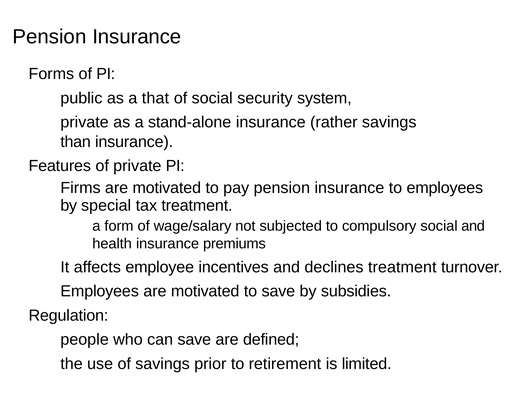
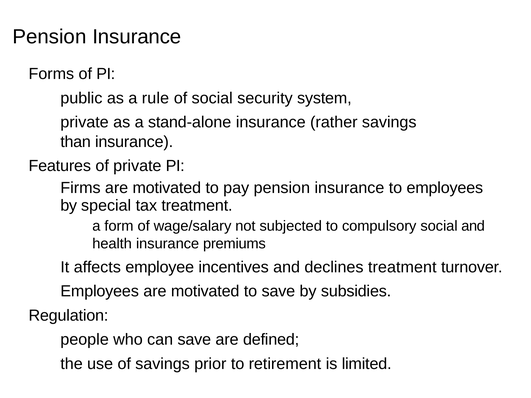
that: that -> rule
